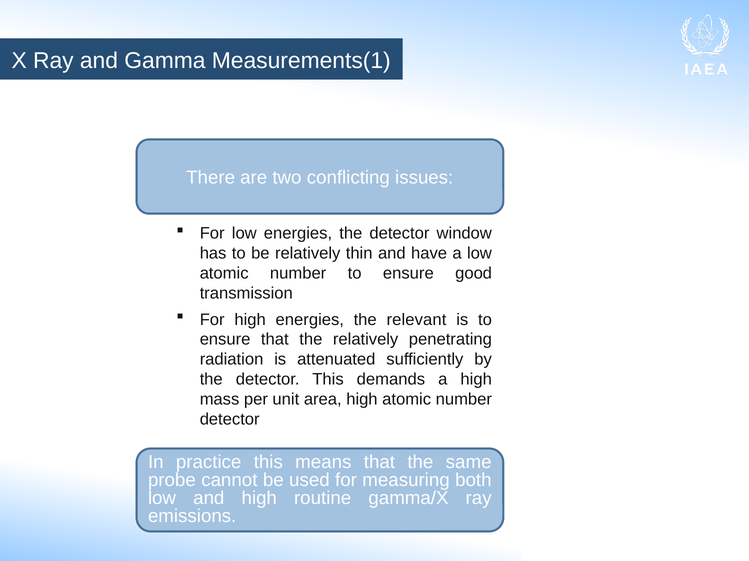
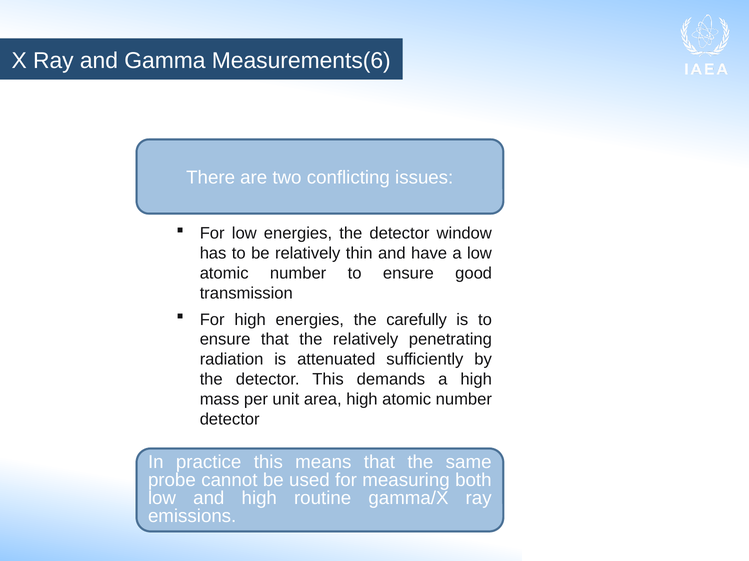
Measurements(1: Measurements(1 -> Measurements(6
relevant: relevant -> carefully
